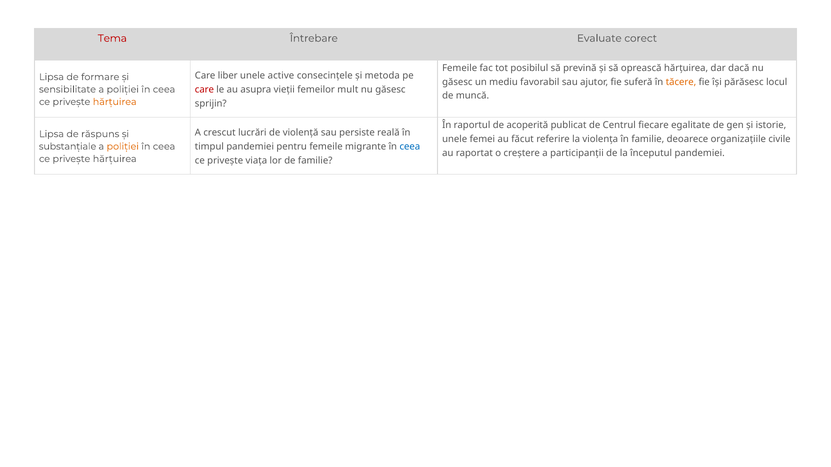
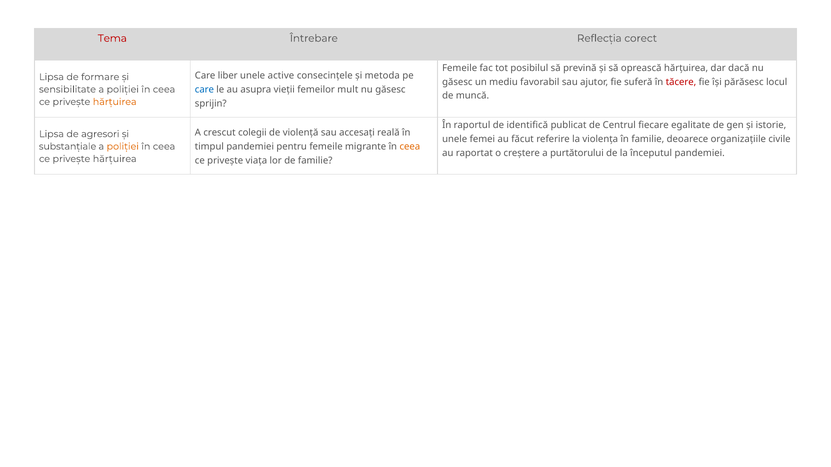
Evaluate: Evaluate -> Reflecția
tăcere colour: orange -> red
care at (204, 90) colour: red -> blue
acoperită: acoperită -> identifică
lucrări: lucrări -> colegii
persiste: persiste -> accesați
răspuns: răspuns -> agresori
ceea at (410, 147) colour: blue -> orange
participanții: participanții -> purtătorului
